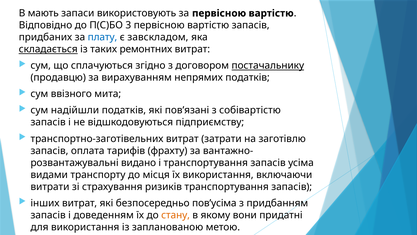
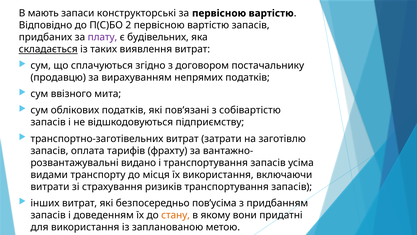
використовують: використовують -> конструкторські
3: 3 -> 2
плату colour: blue -> purple
завскладом: завскладом -> будівельних
ремонтних: ремонтних -> виявлення
постачальнику underline: present -> none
надійшли: надійшли -> облікових
